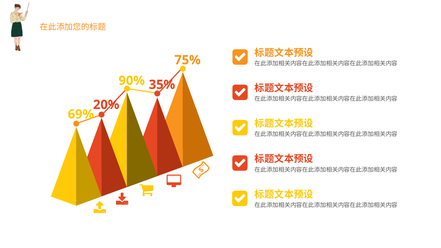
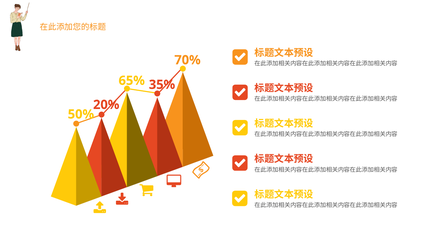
75%: 75% -> 70%
90%: 90% -> 65%
69%: 69% -> 50%
